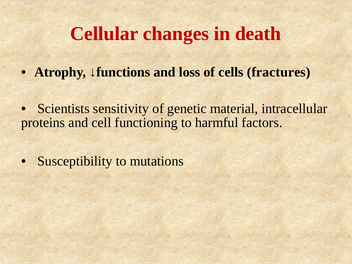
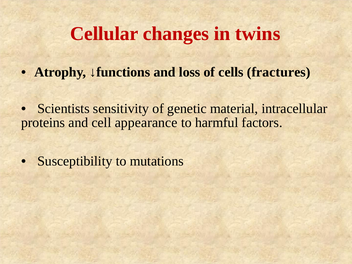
death: death -> twins
functioning: functioning -> appearance
